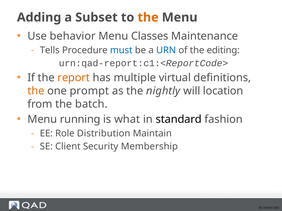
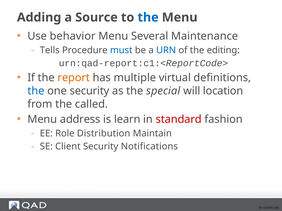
Subset: Subset -> Source
the at (148, 17) colour: orange -> blue
Classes: Classes -> Several
the at (36, 91) colour: orange -> blue
one prompt: prompt -> security
nightly: nightly -> special
batch: batch -> called
running: running -> address
what: what -> learn
standard colour: black -> red
Membership: Membership -> Notifications
